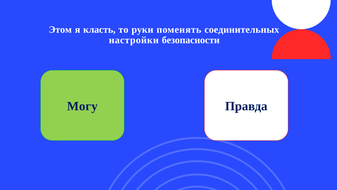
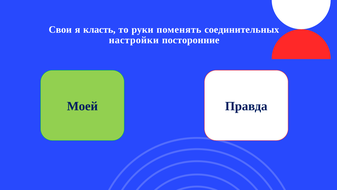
Этом: Этом -> Свои
безопасности: безопасности -> посторонние
Могу: Могу -> Моей
